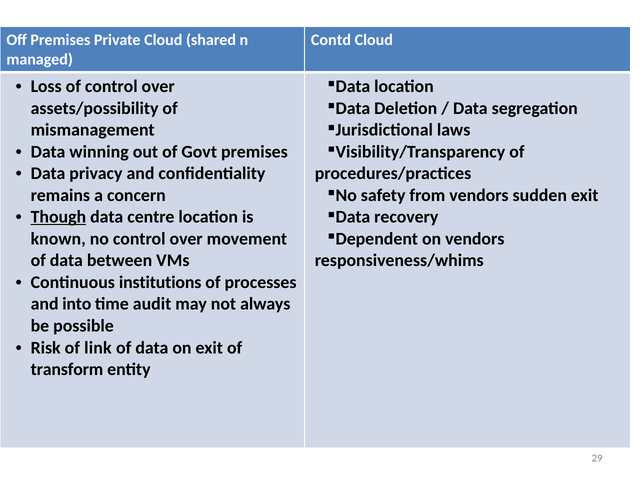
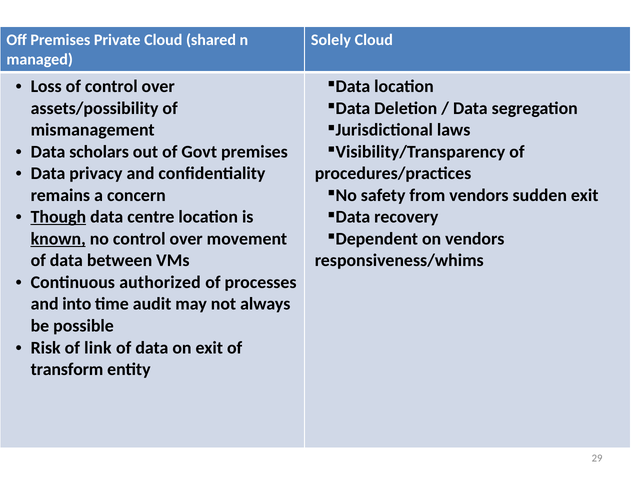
Contd: Contd -> Solely
winning: winning -> scholars
known underline: none -> present
institutions: institutions -> authorized
